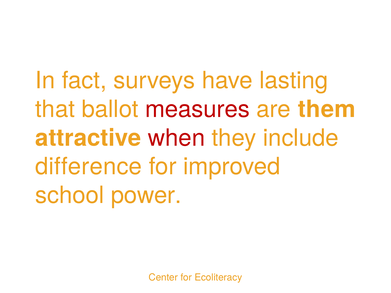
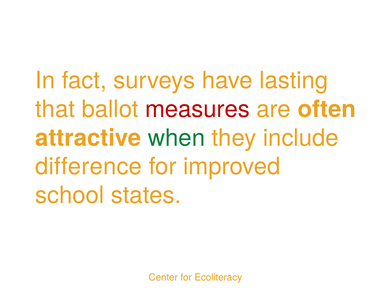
them: them -> often
when colour: red -> green
power: power -> states
